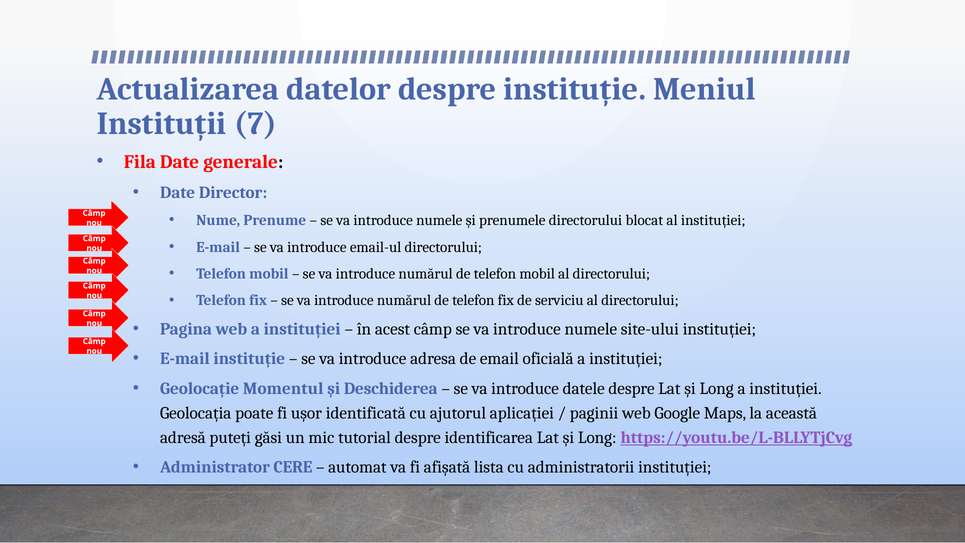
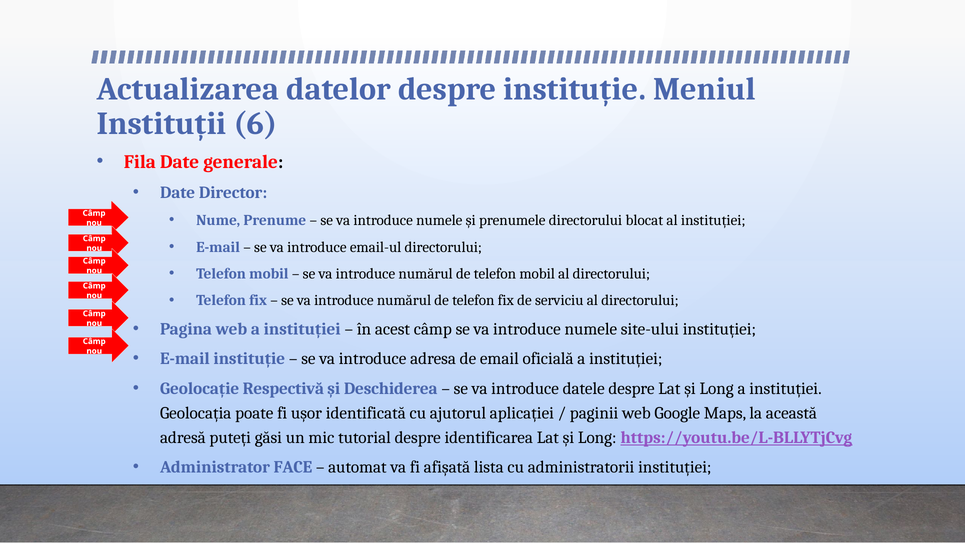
7: 7 -> 6
Momentul: Momentul -> Respectivă
CERE: CERE -> FACE
